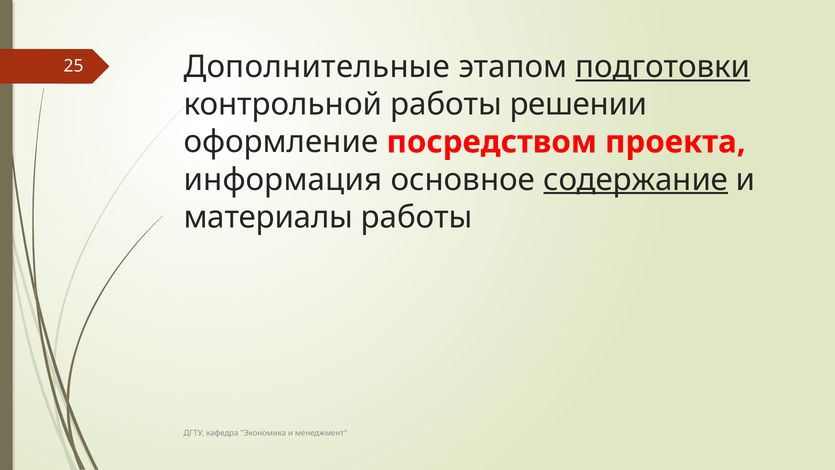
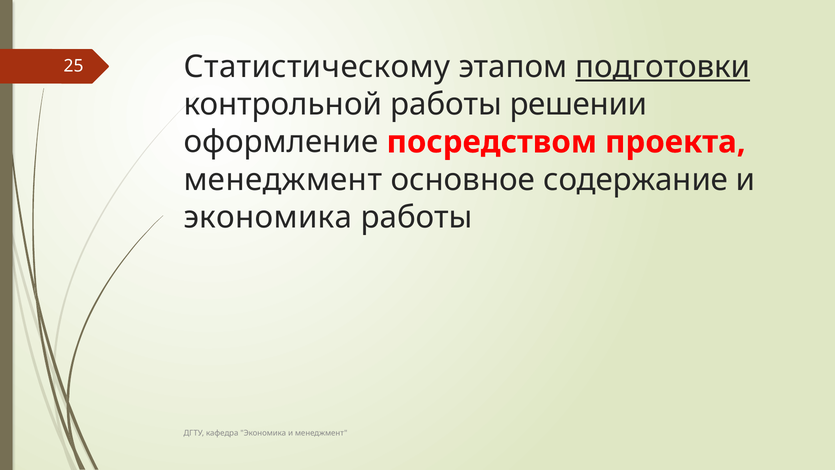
Дополнительные: Дополнительные -> Статистическому
информация at (283, 180): информация -> менеджмент
содержание underline: present -> none
материалы at (268, 217): материалы -> экономика
